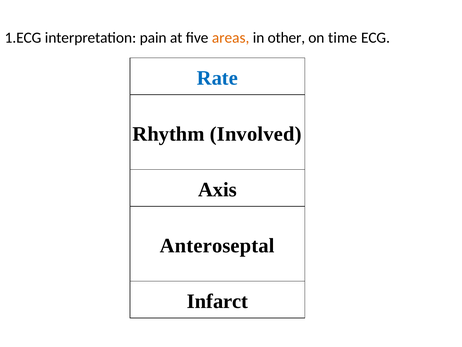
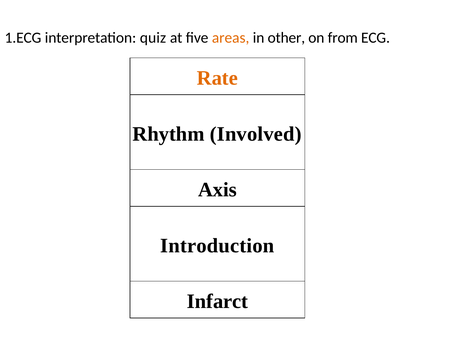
pain: pain -> quiz
time: time -> from
Rate colour: blue -> orange
Anteroseptal: Anteroseptal -> Introduction
